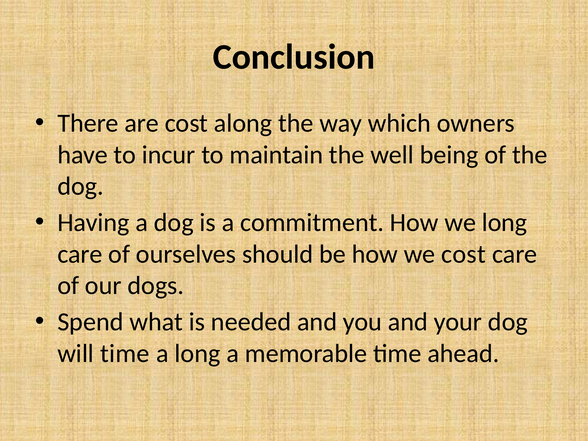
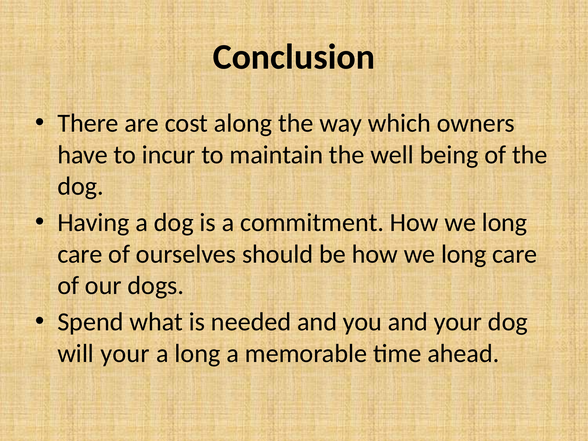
be how we cost: cost -> long
will time: time -> your
